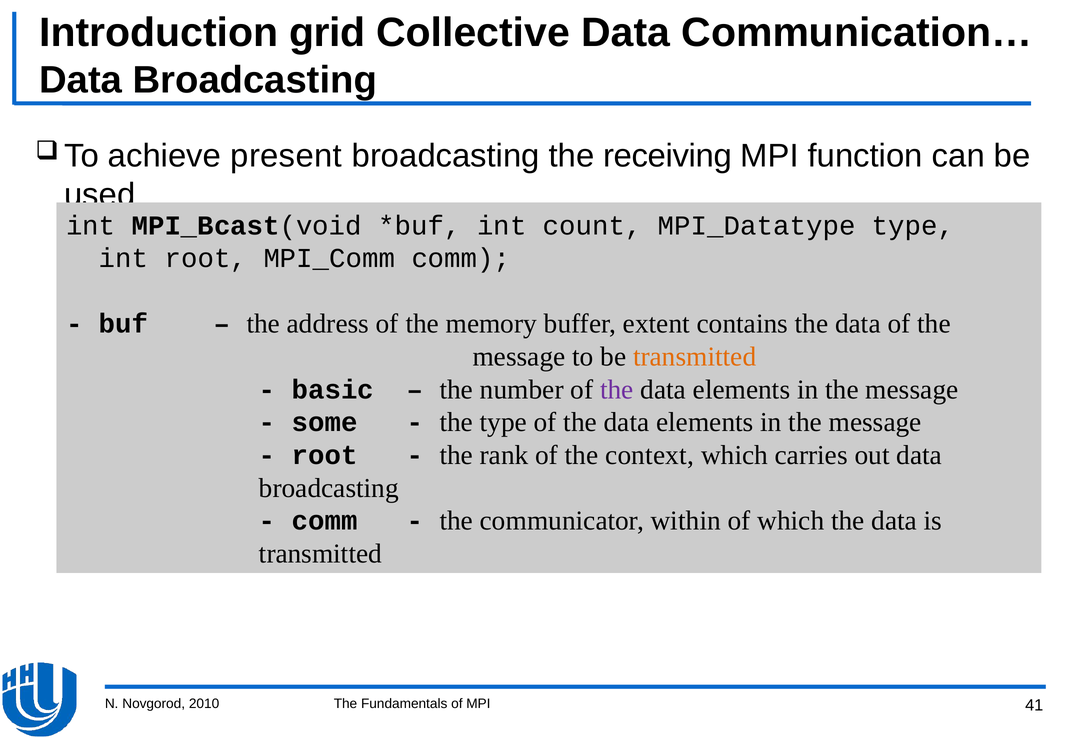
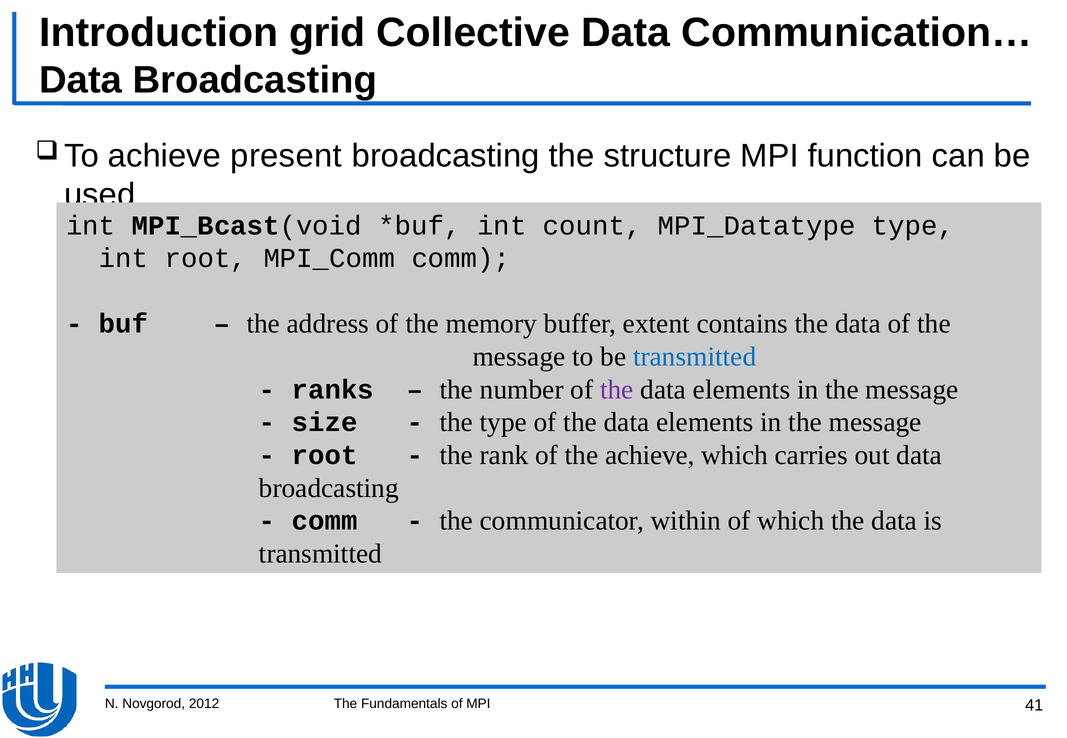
receiving: receiving -> structure
transmitted at (695, 357) colour: orange -> blue
basic: basic -> ranks
some: some -> size
the context: context -> achieve
2010: 2010 -> 2012
